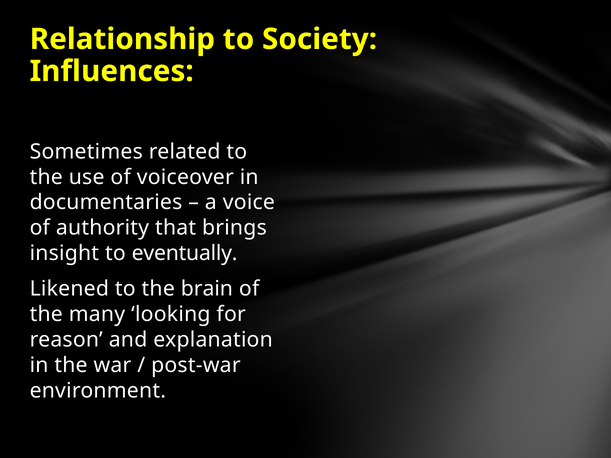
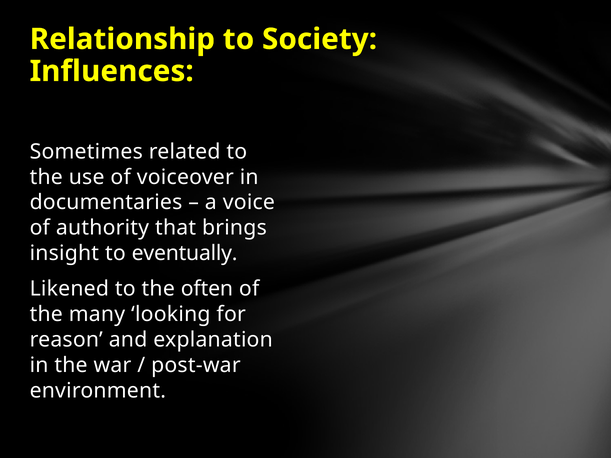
brain: brain -> often
